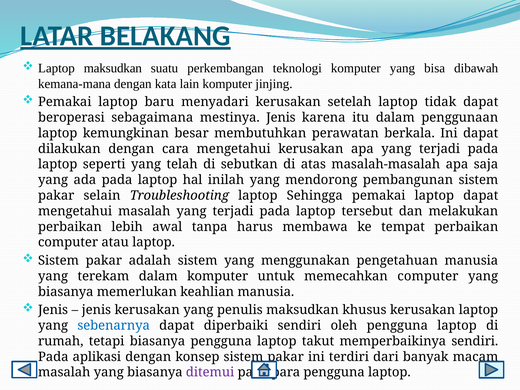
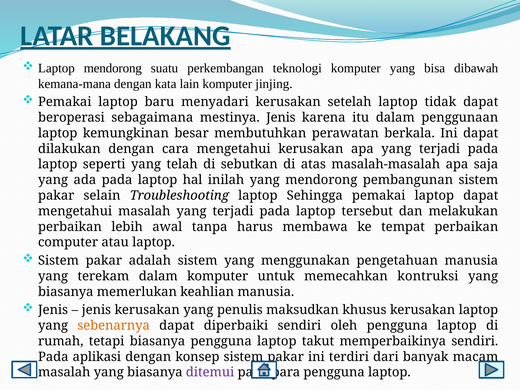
Laptop maksudkan: maksudkan -> mendorong
memecahkan computer: computer -> kontruksi
sebenarnya colour: blue -> orange
